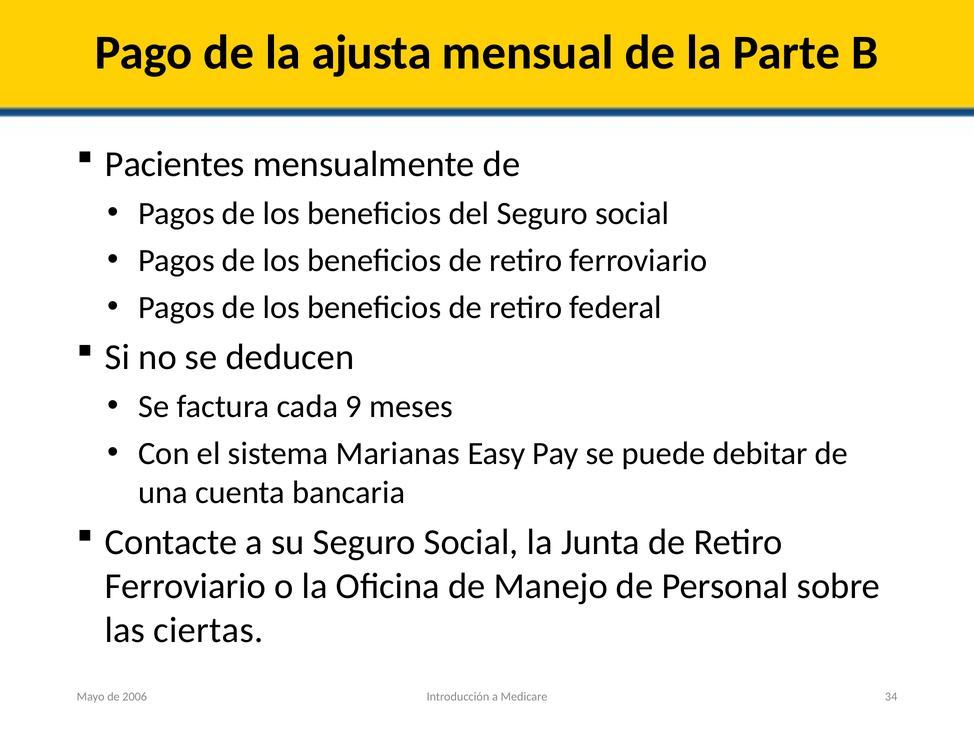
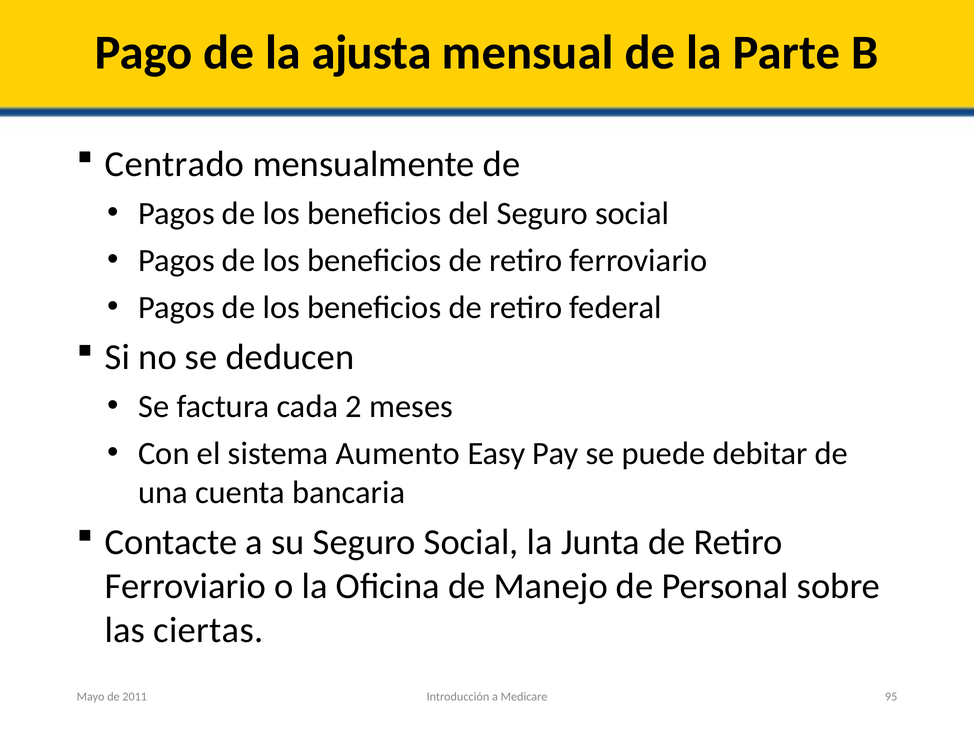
Pacientes: Pacientes -> Centrado
9: 9 -> 2
Marianas: Marianas -> Aumento
34: 34 -> 95
2006: 2006 -> 2011
